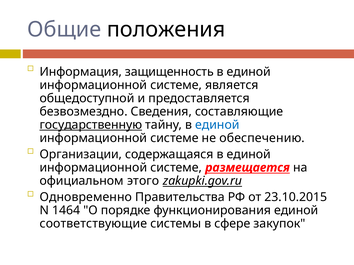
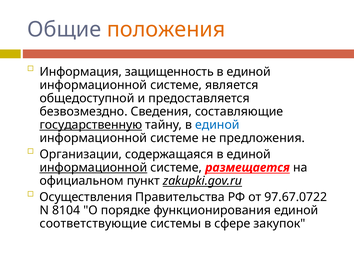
положения colour: black -> orange
обеспечению: обеспечению -> предложения
информационной at (93, 168) underline: none -> present
этого: этого -> пункт
Одновременно: Одновременно -> Осуществления
23.10.2015: 23.10.2015 -> 97.67.0722
1464: 1464 -> 8104
